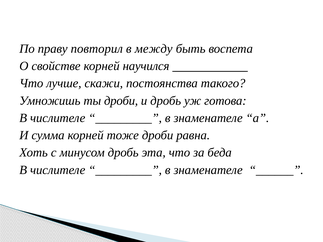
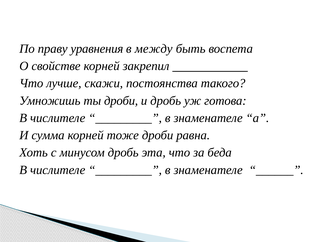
повторил: повторил -> уравнения
научился: научился -> закрепил
